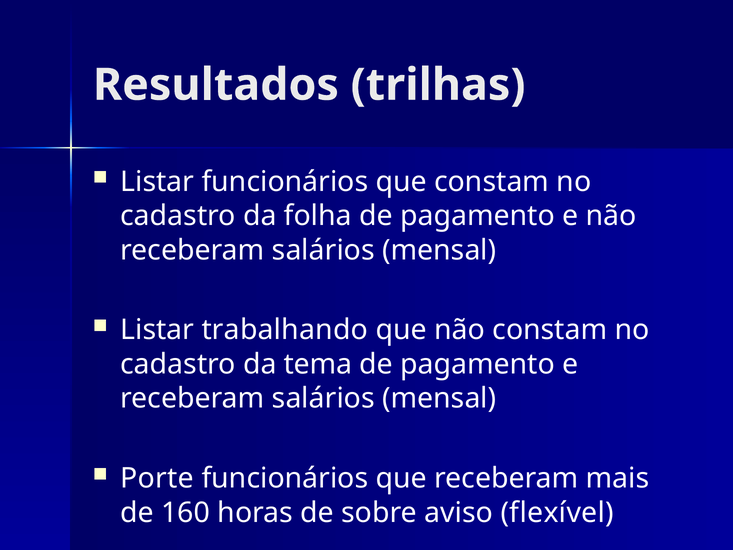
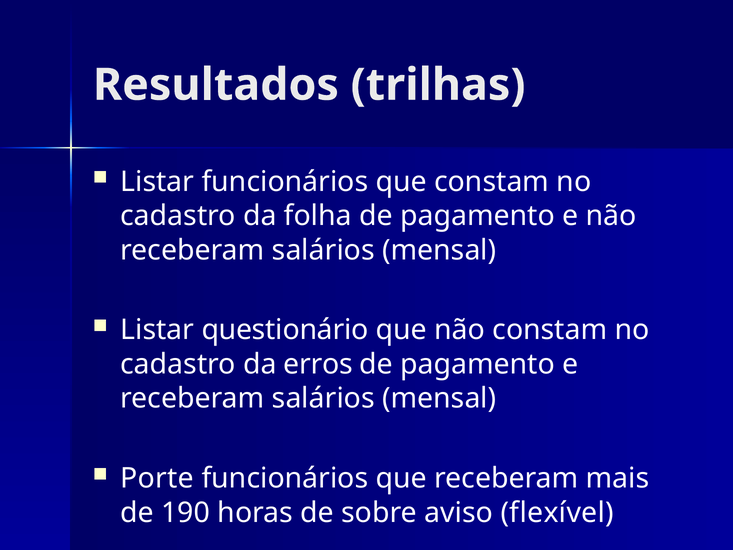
trabalhando: trabalhando -> questionário
tema: tema -> erros
160: 160 -> 190
